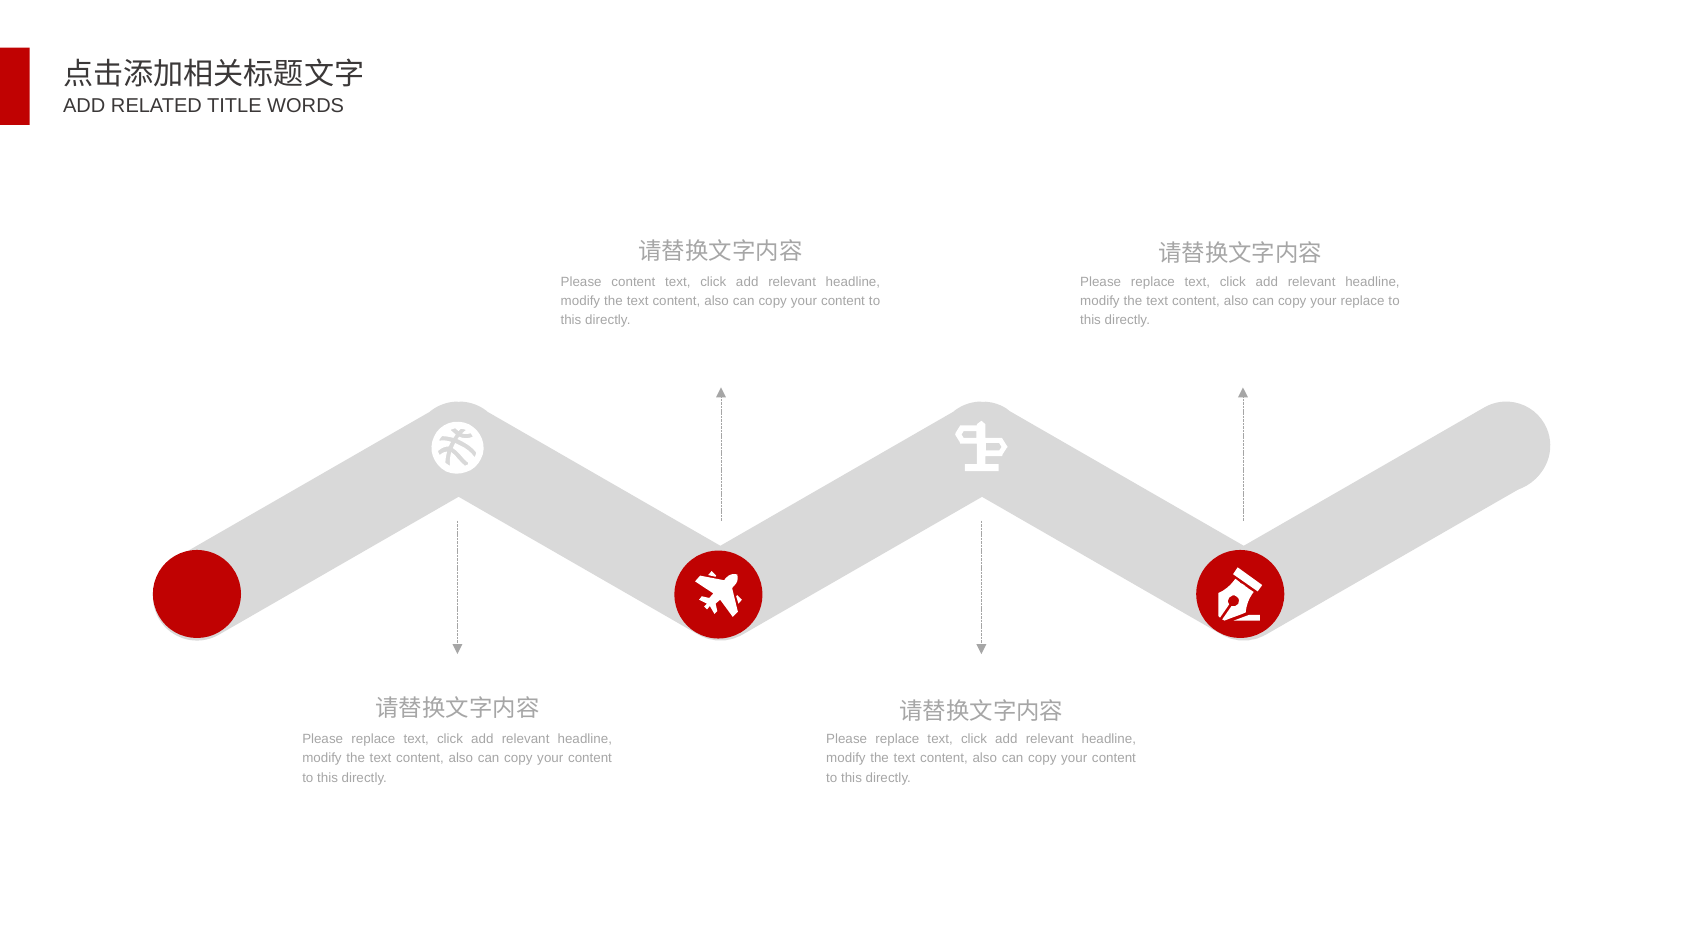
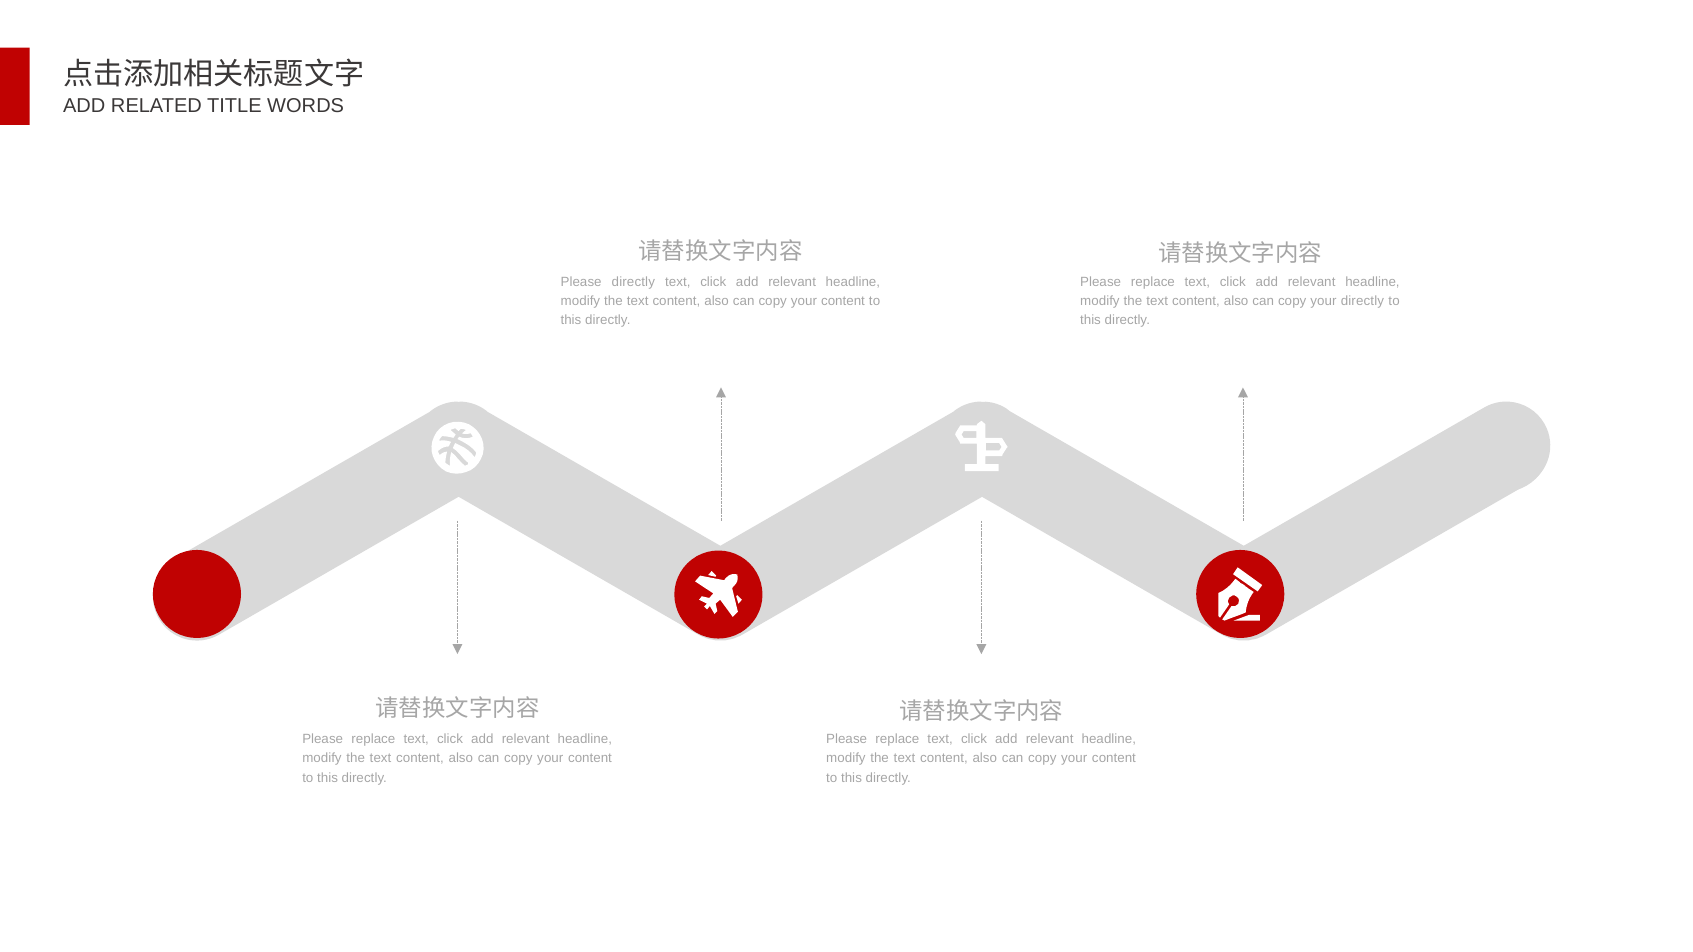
Please content: content -> directly
your replace: replace -> directly
